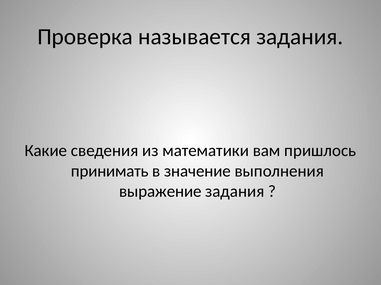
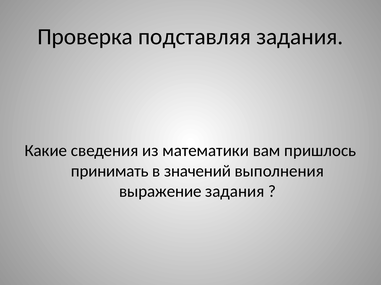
называется: называется -> подставляя
значение: значение -> значений
